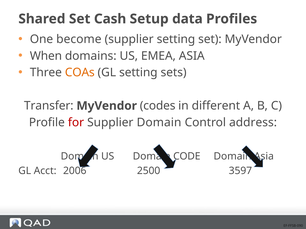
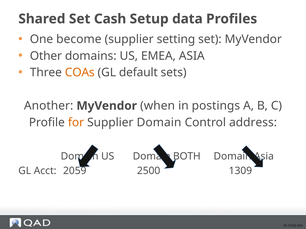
When: When -> Other
GL setting: setting -> default
Transfer: Transfer -> Another
codes: codes -> when
different: different -> postings
for colour: red -> orange
CODE: CODE -> BOTH
2006: 2006 -> 2059
3597: 3597 -> 1309
